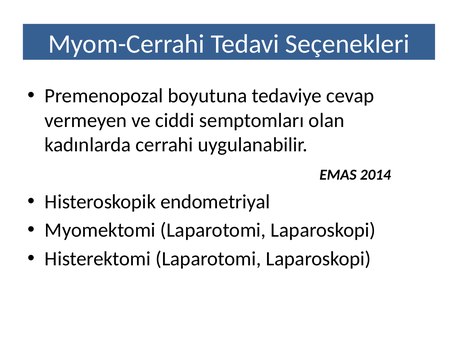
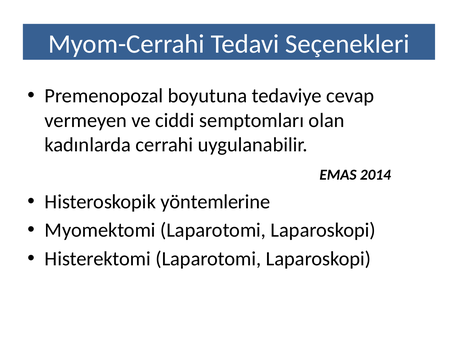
endometriyal: endometriyal -> yöntemlerine
